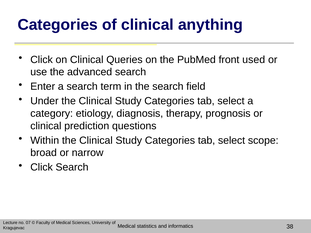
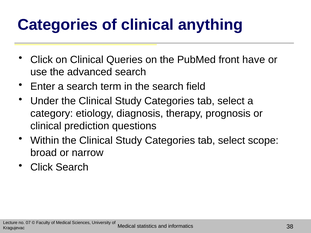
used: used -> have
